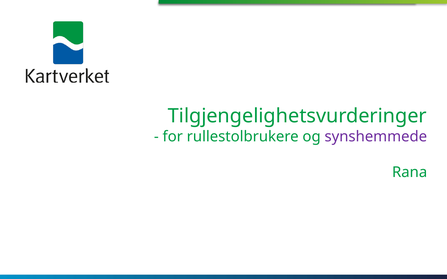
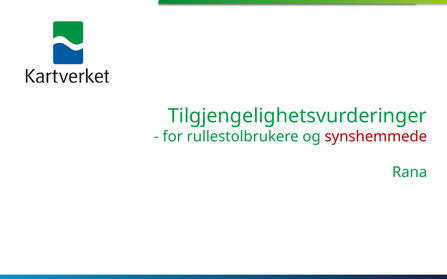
synshemmede colour: purple -> red
